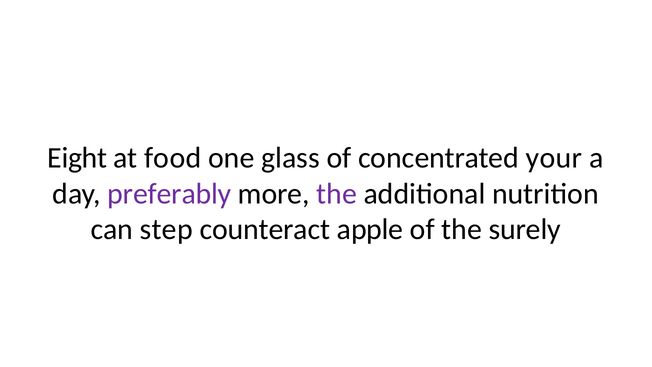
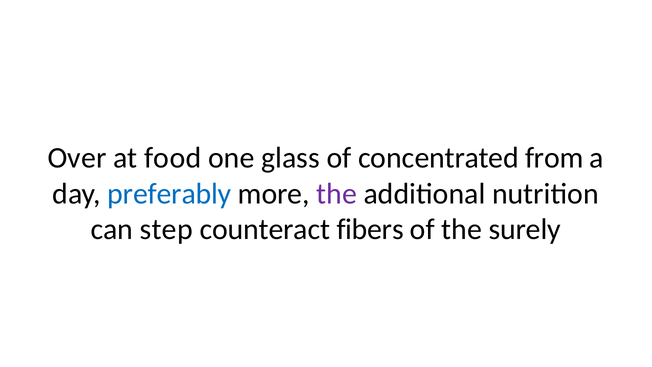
Eight: Eight -> Over
your: your -> from
preferably colour: purple -> blue
apple: apple -> fibers
